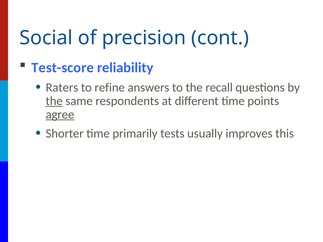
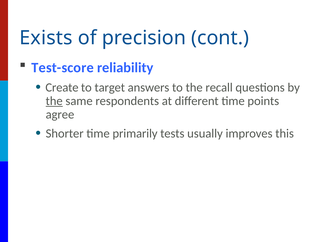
Social: Social -> Exists
Raters: Raters -> Create
refine: refine -> target
agree underline: present -> none
